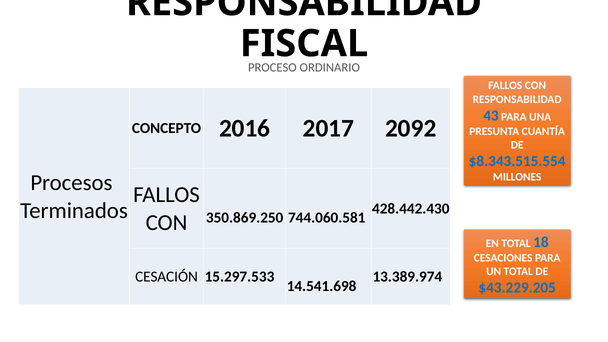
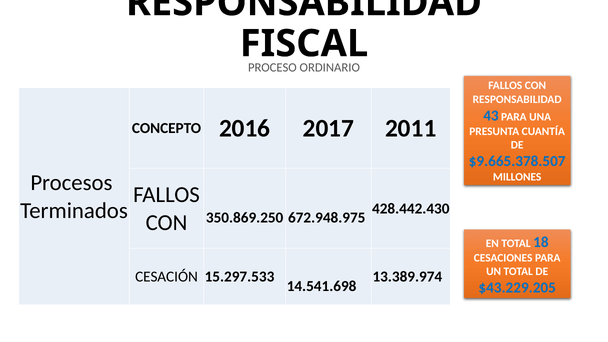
2092: 2092 -> 2011
$8.343.515.554: $8.343.515.554 -> $9.665.378.507
744.060.581: 744.060.581 -> 672.948.975
